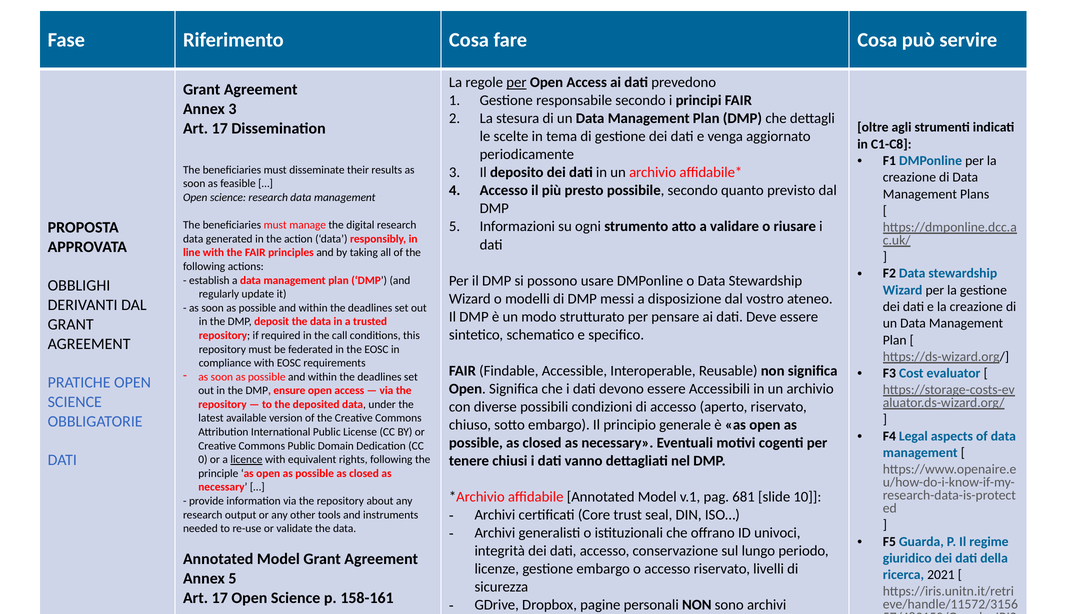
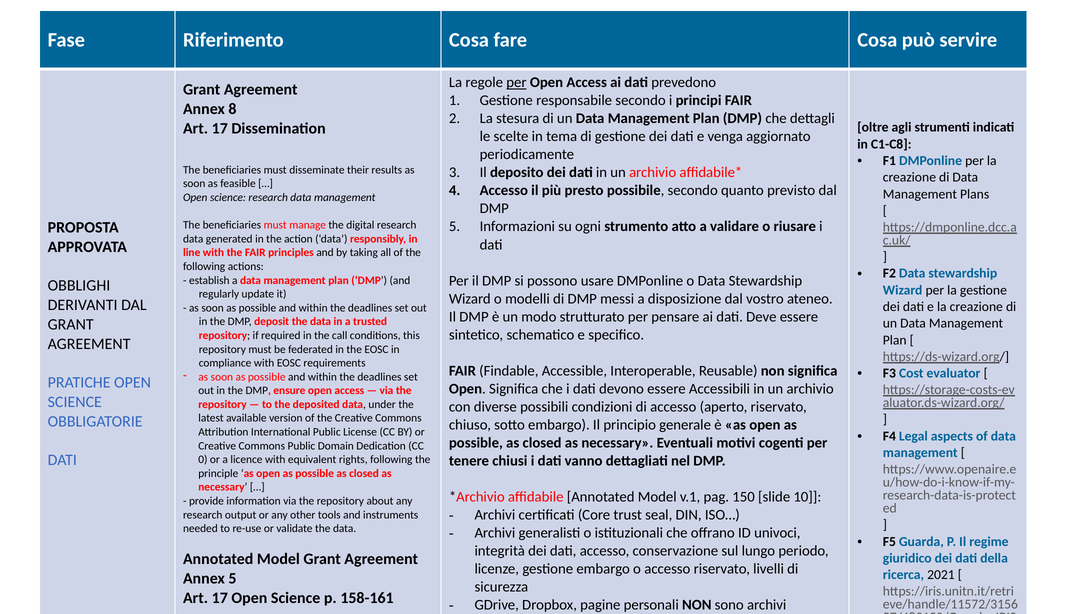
Annex 3: 3 -> 8
licence underline: present -> none
681: 681 -> 150
